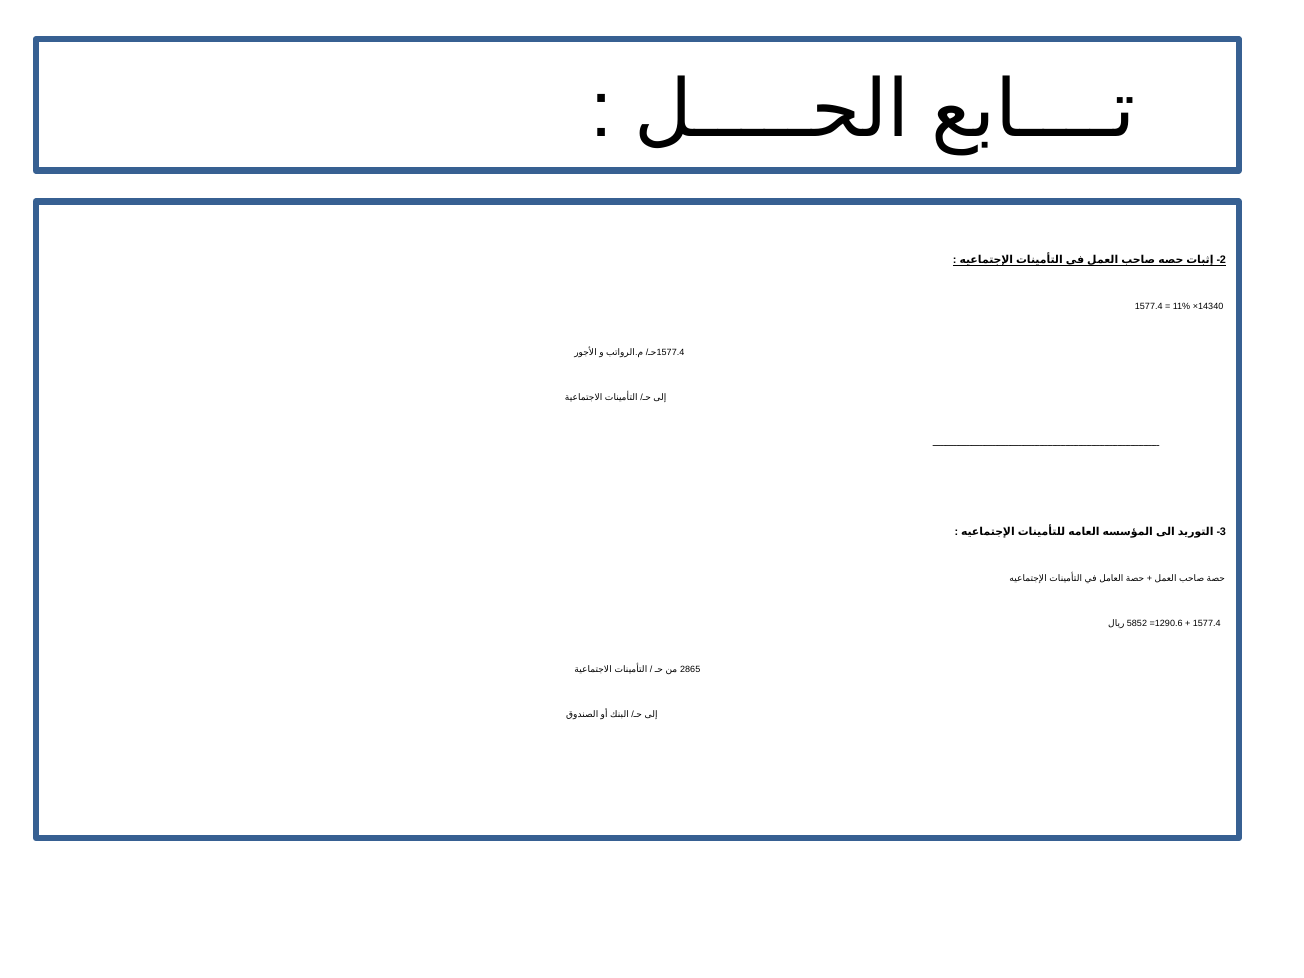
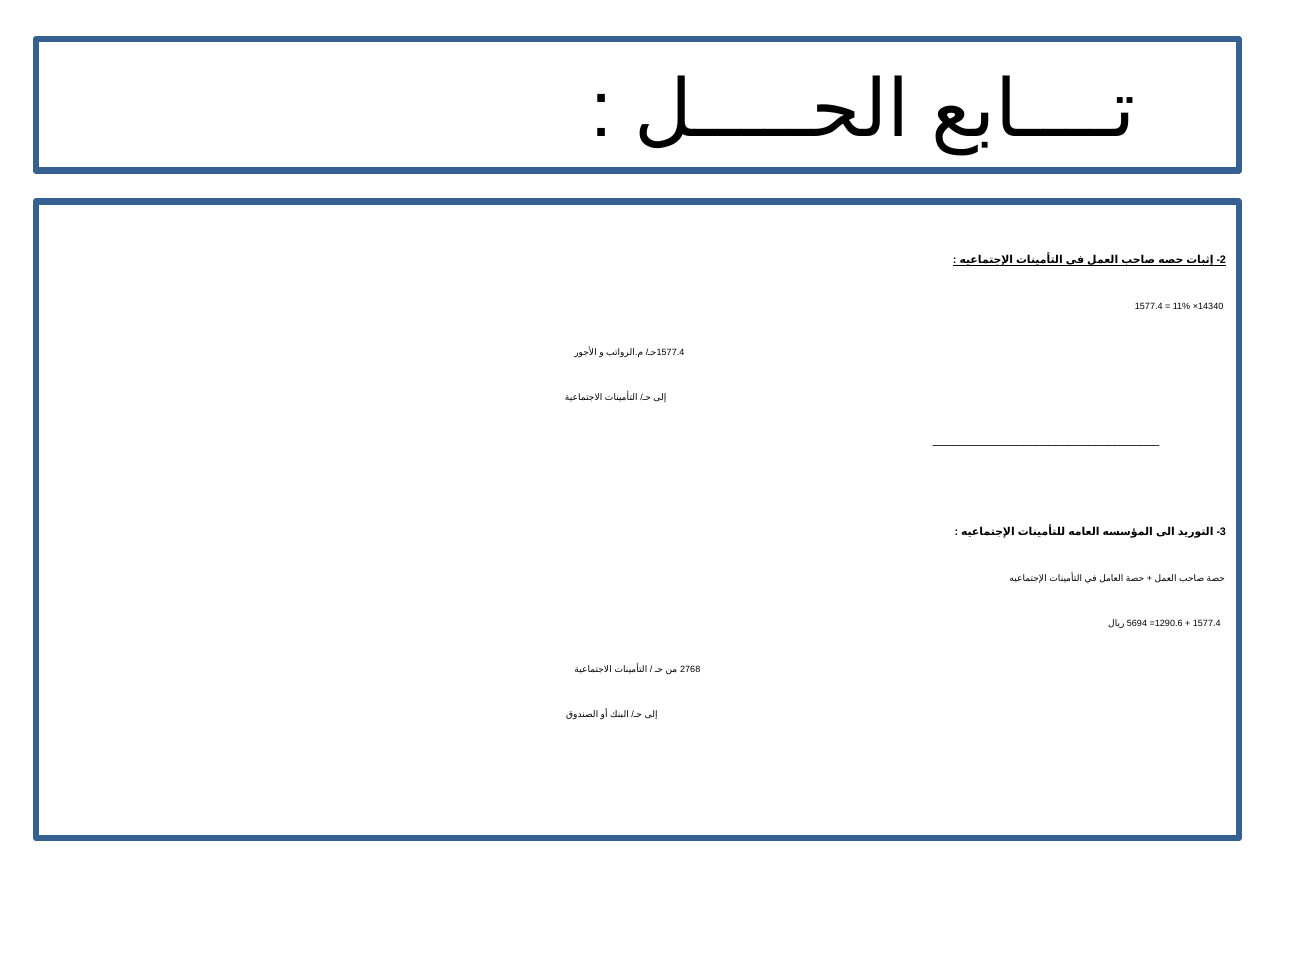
5852: 5852 -> 5694
2865: 2865 -> 2768
